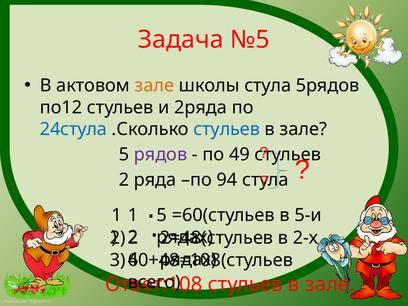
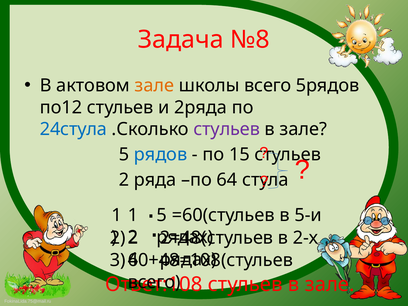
№5: №5 -> №8
школы стула: стула -> всего
стульев at (227, 129) colour: blue -> purple
рядов colour: purple -> blue
49: 49 -> 15
94: 94 -> 64
